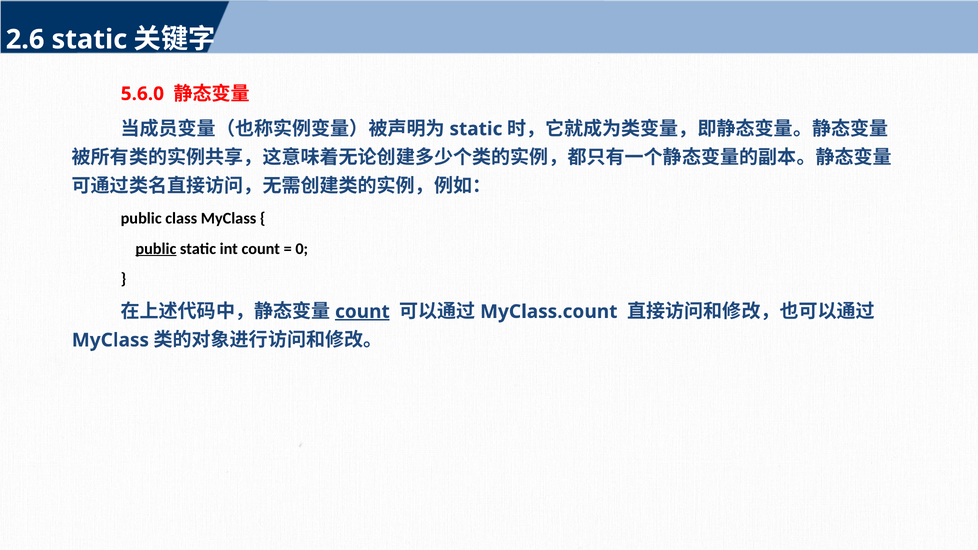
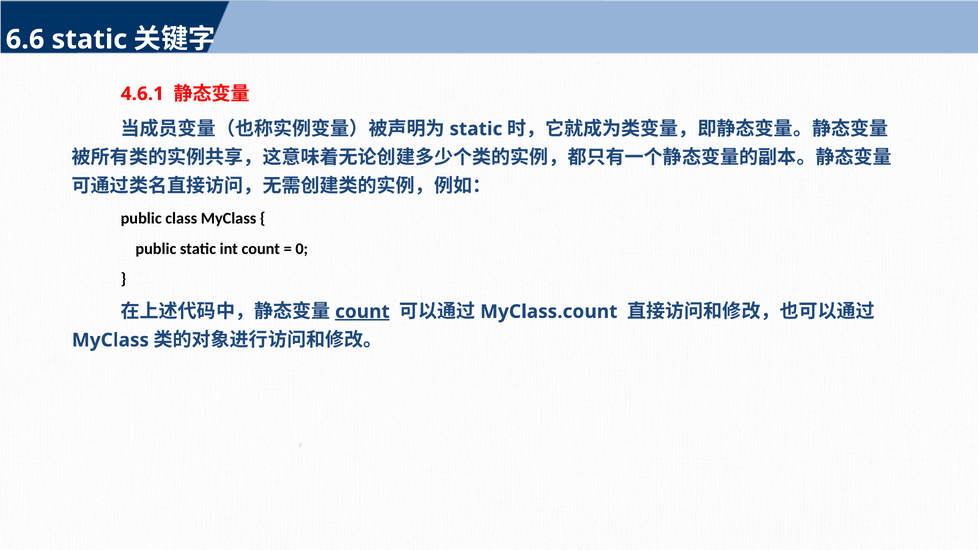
2.6: 2.6 -> 6.6
5.6.0: 5.6.0 -> 4.6.1
public at (156, 249) underline: present -> none
